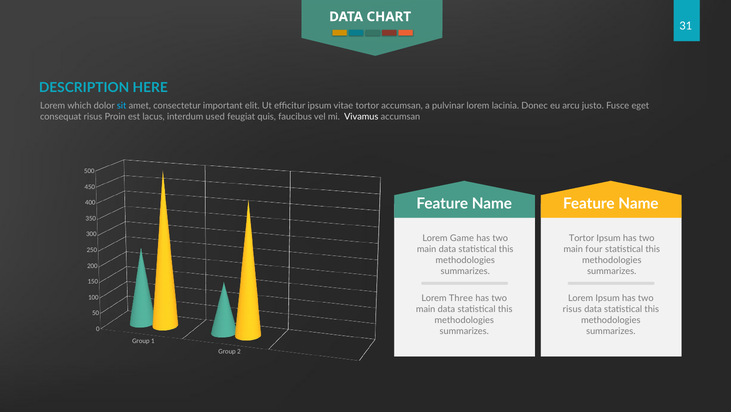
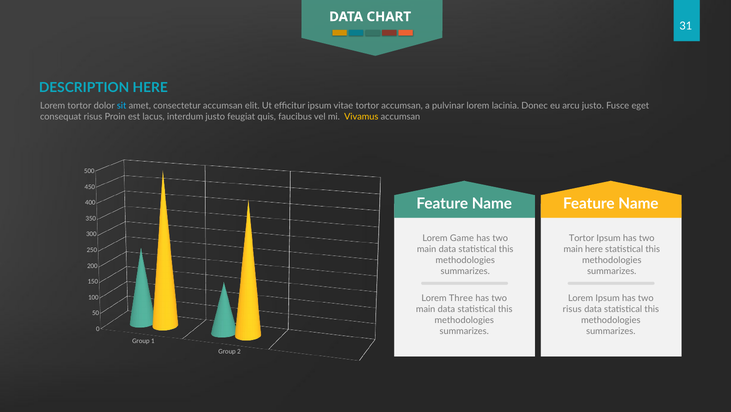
Lorem which: which -> tortor
consectetur important: important -> accumsan
interdum used: used -> justo
Vivamus colour: white -> yellow
main four: four -> here
